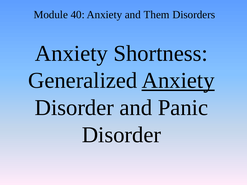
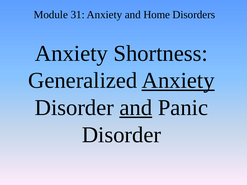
40: 40 -> 31
Them: Them -> Home
and at (136, 108) underline: none -> present
